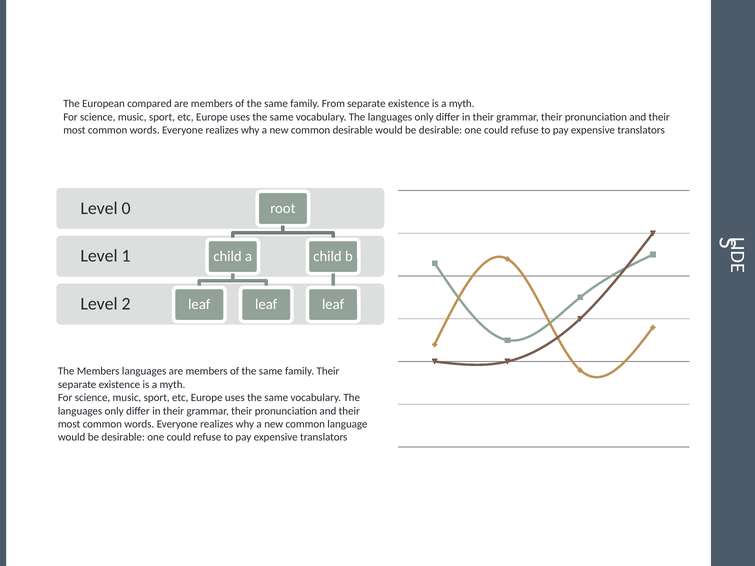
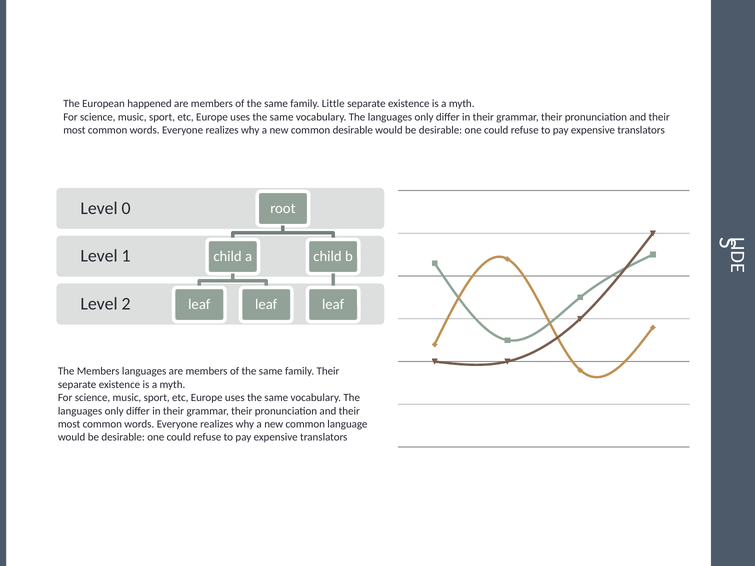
compared: compared -> happened
From: From -> Little
